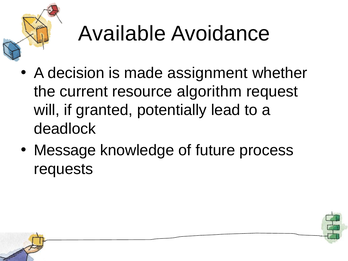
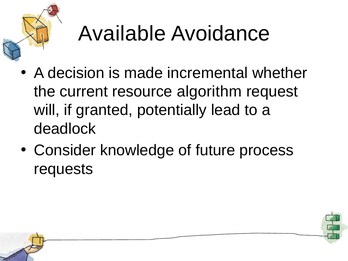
assignment: assignment -> incremental
Message: Message -> Consider
